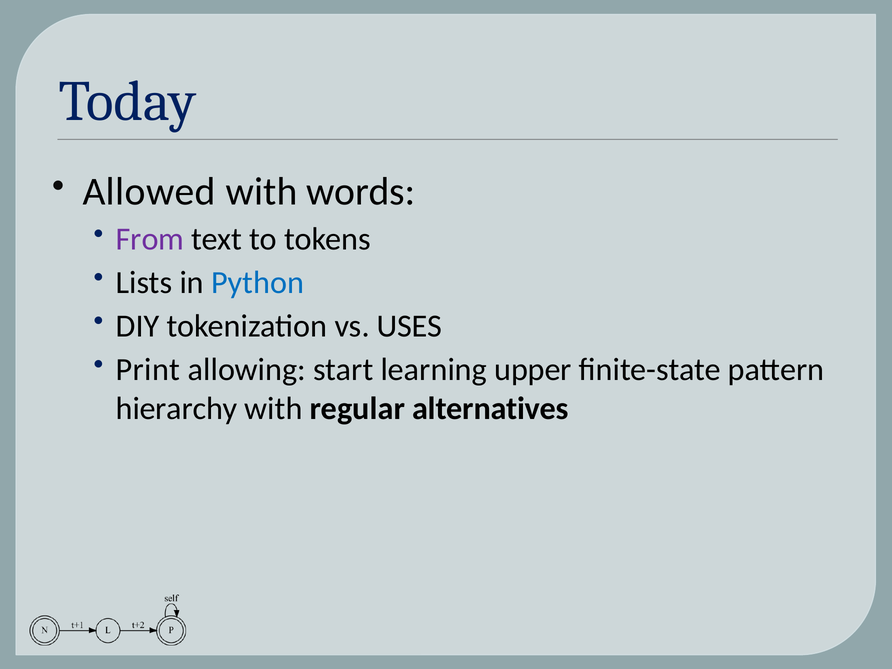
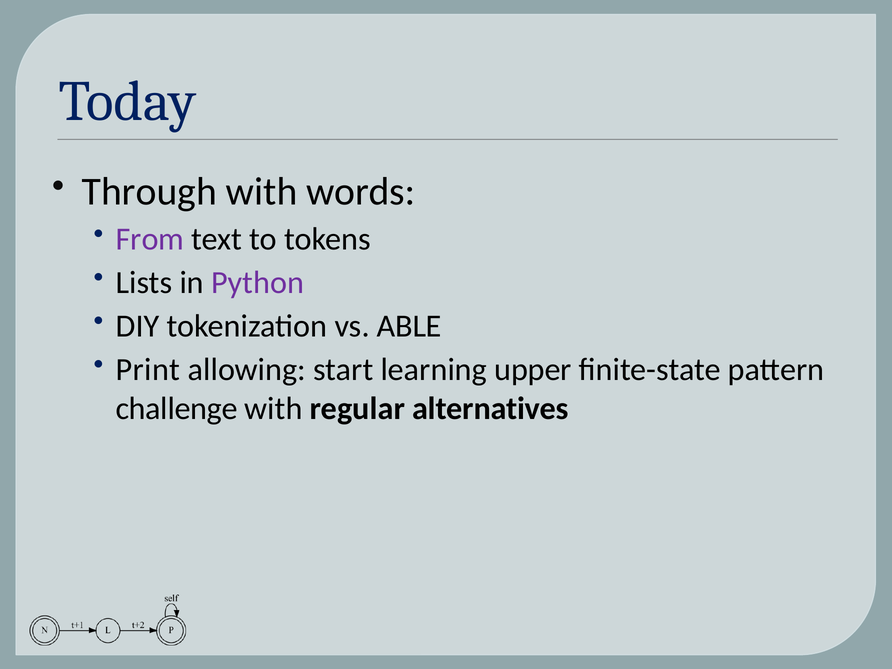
Allowed: Allowed -> Through
Python colour: blue -> purple
USES: USES -> ABLE
hierarchy: hierarchy -> challenge
